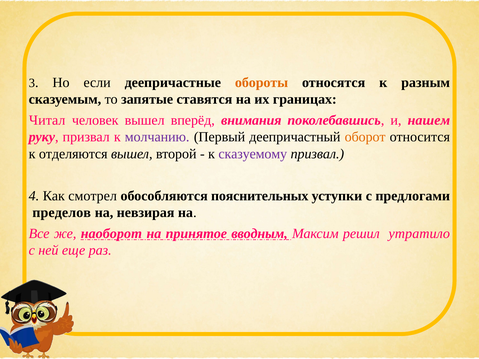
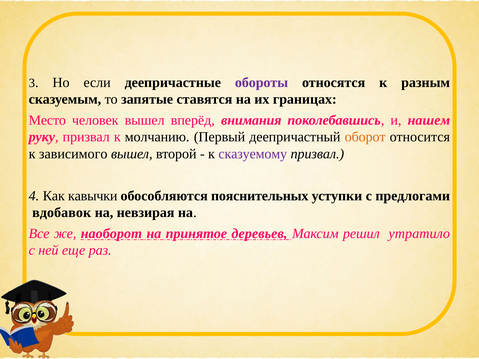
обороты colour: orange -> purple
Читал: Читал -> Место
молчанию colour: purple -> black
отделяются: отделяются -> зависимого
смотрел: смотрел -> кавычки
пределов: пределов -> вдобавок
вводным: вводным -> деревьев
